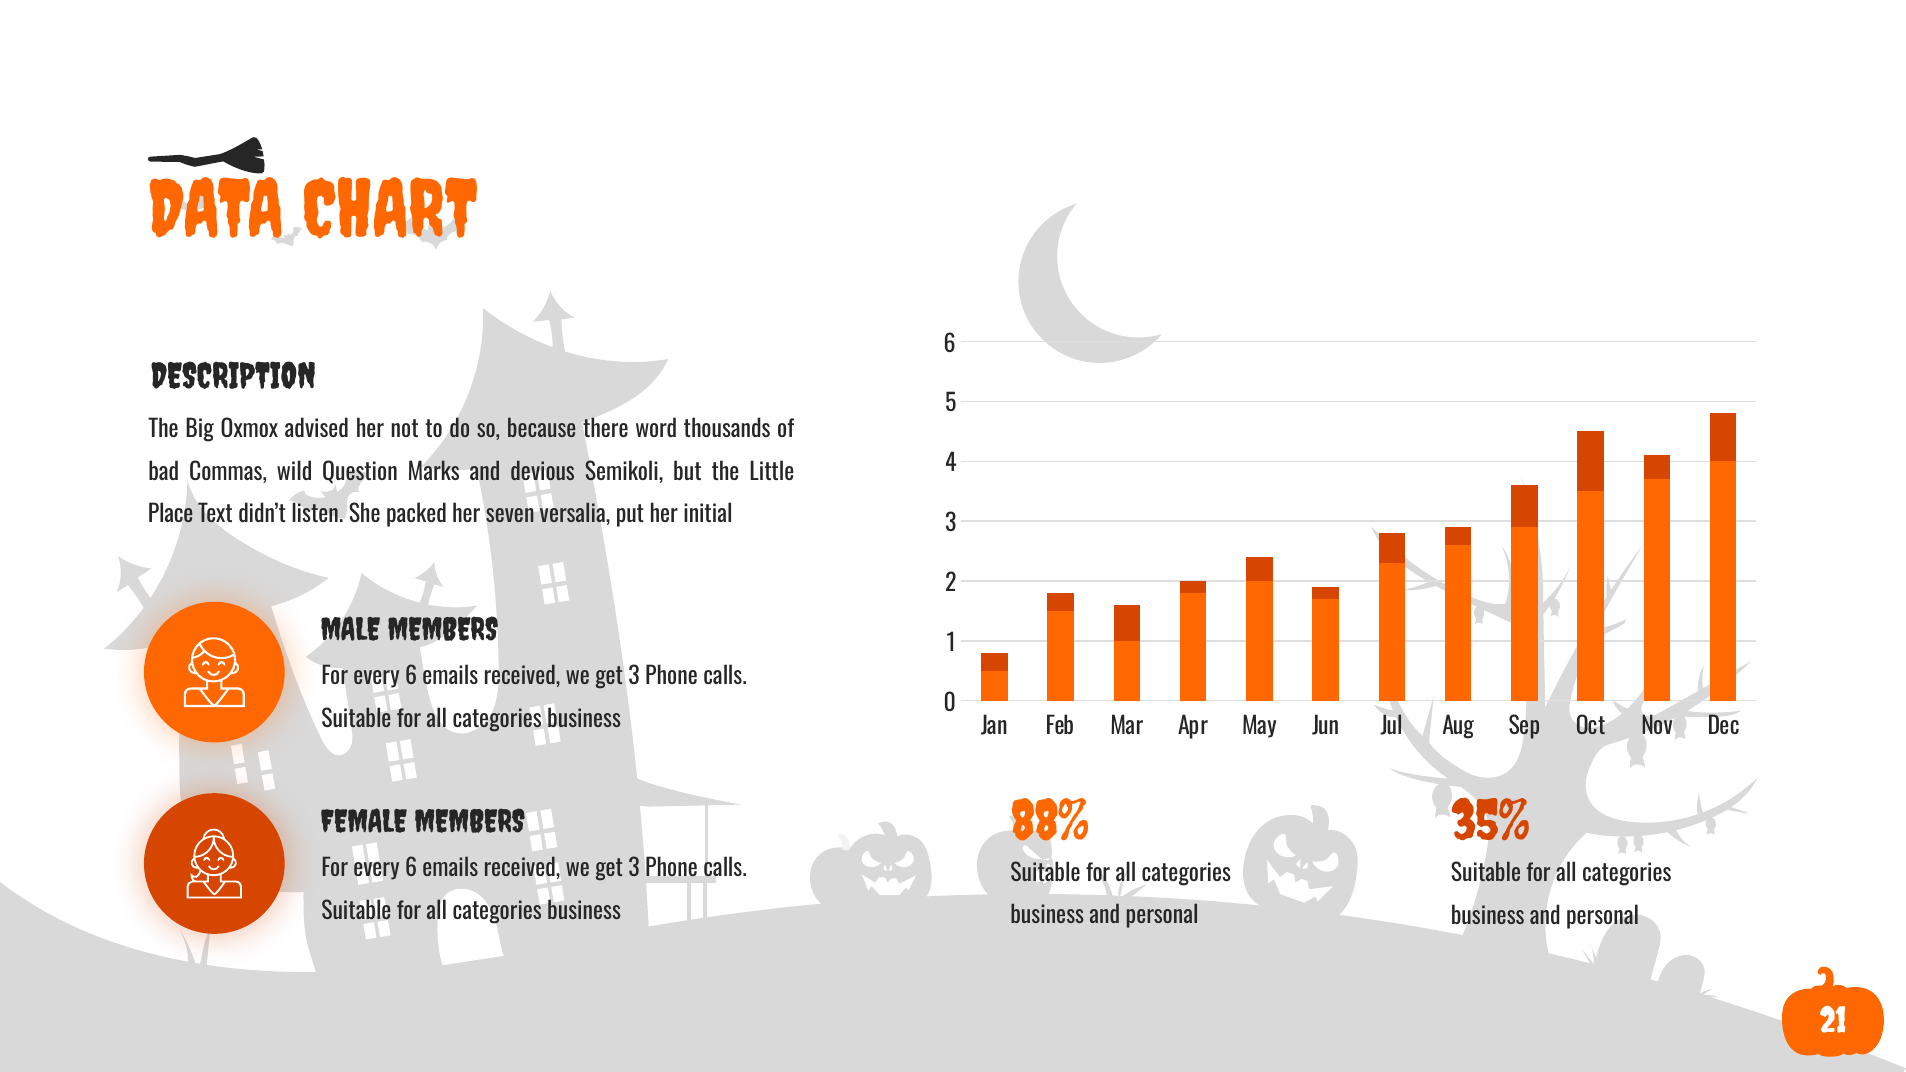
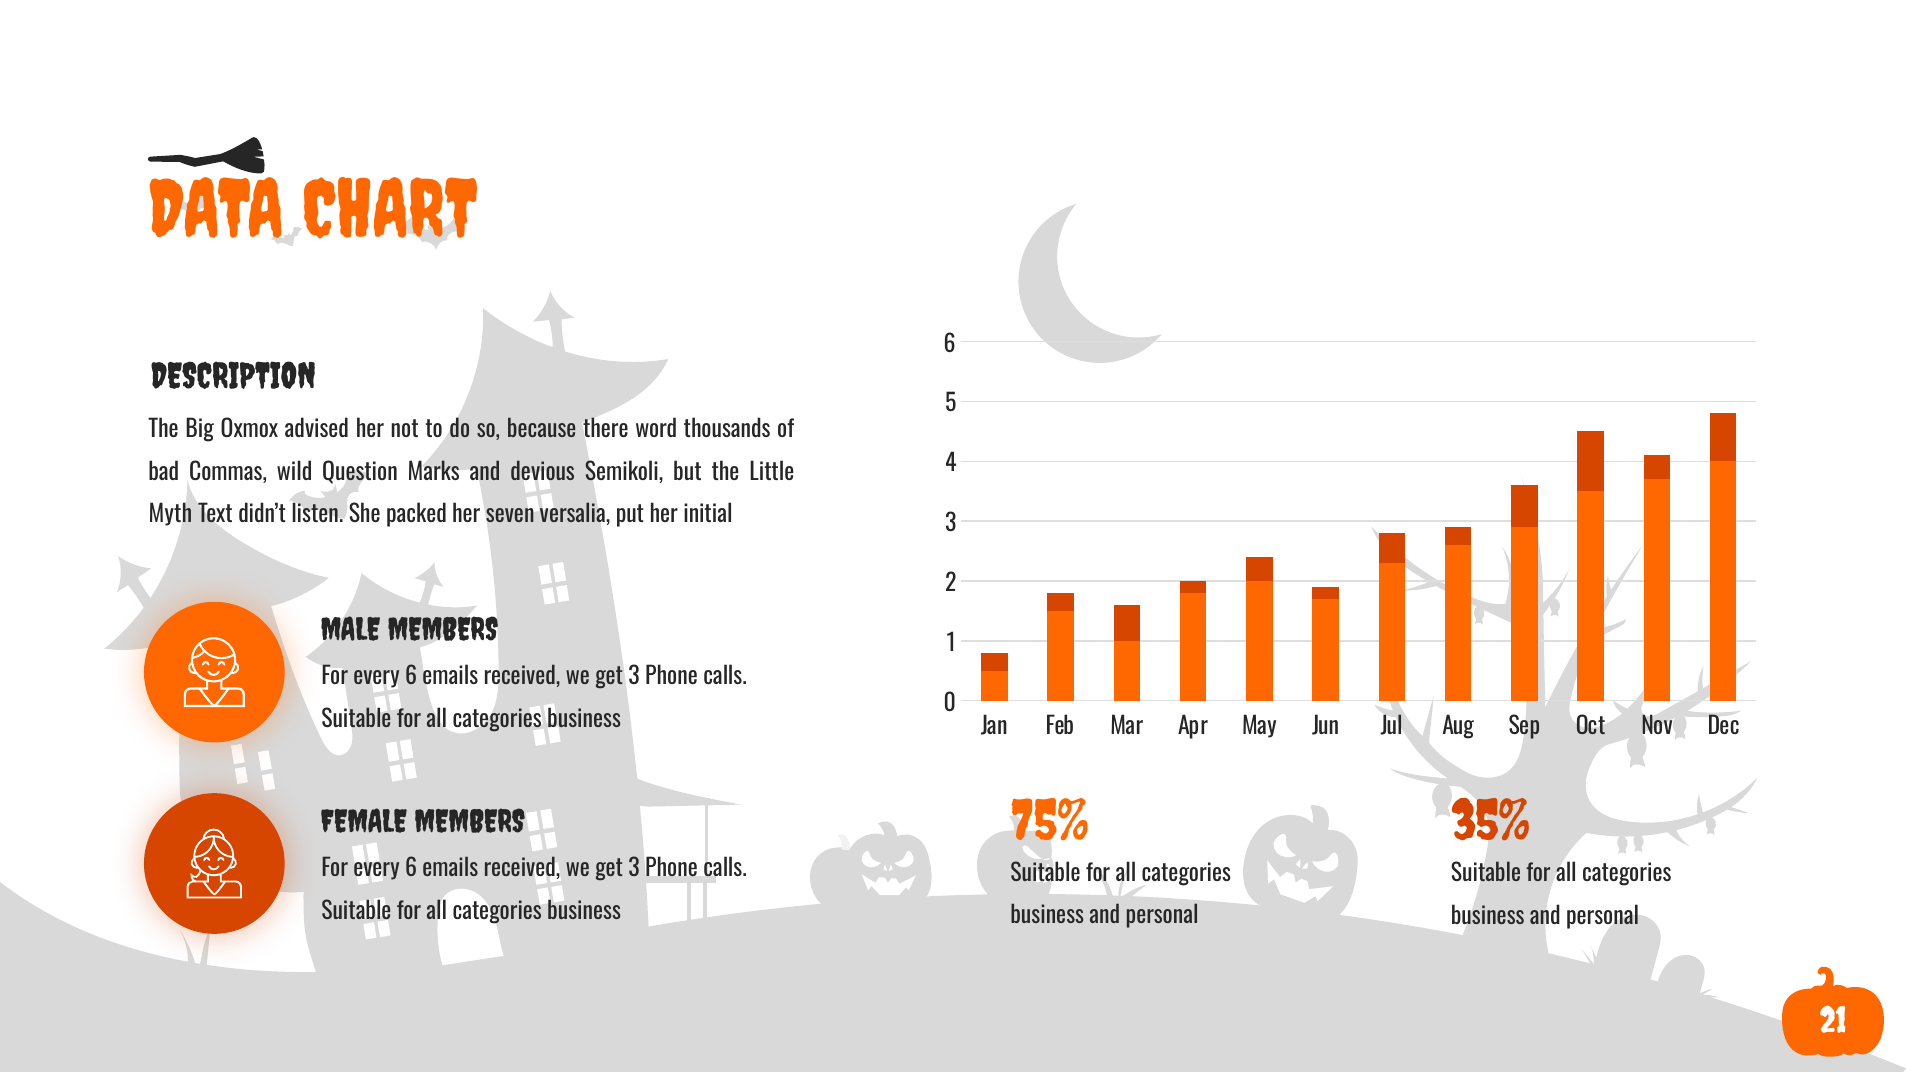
Place: Place -> Myth
88%: 88% -> 75%
